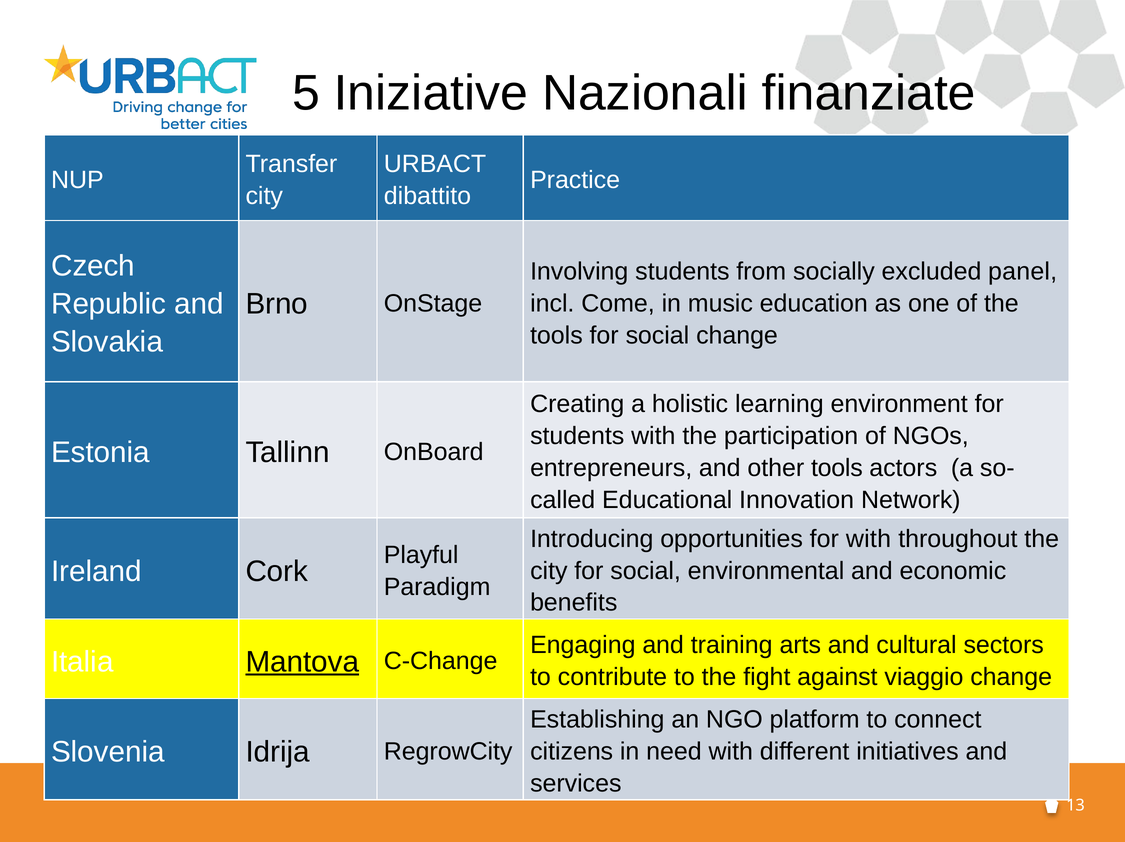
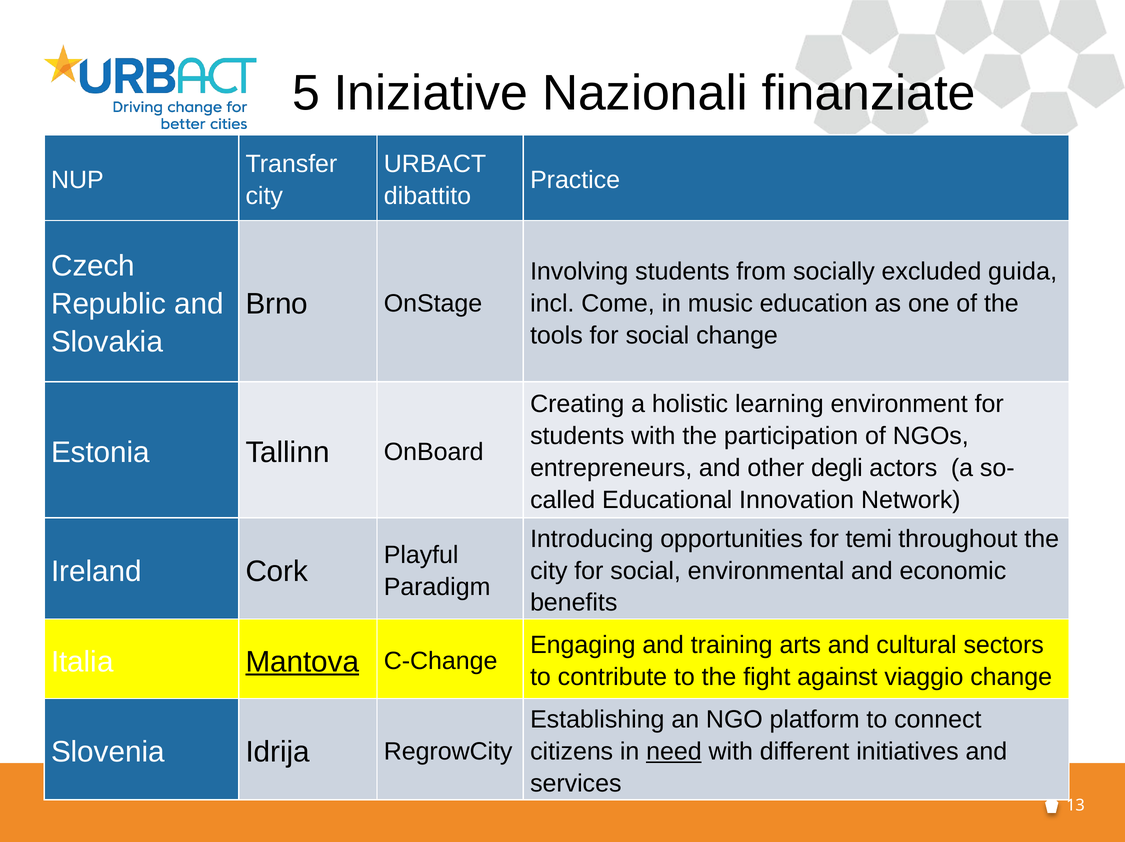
panel: panel -> guida
other tools: tools -> degli
for with: with -> temi
need underline: none -> present
